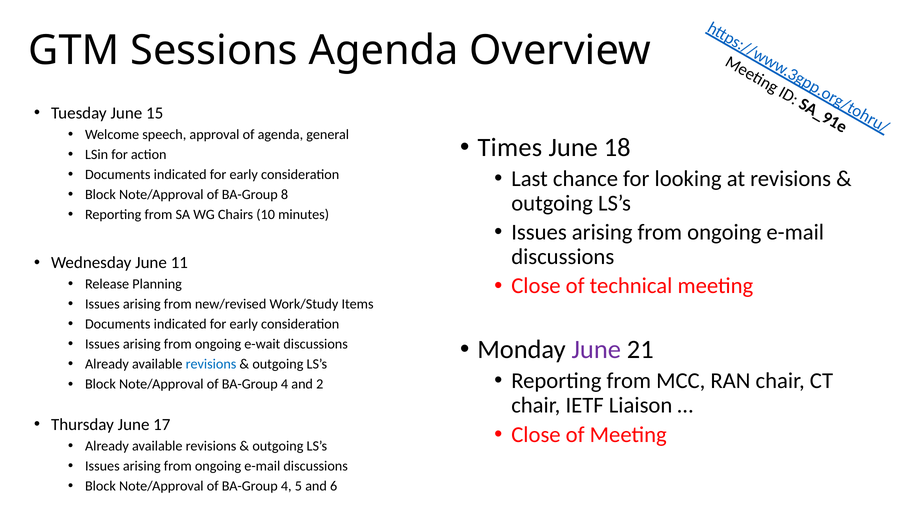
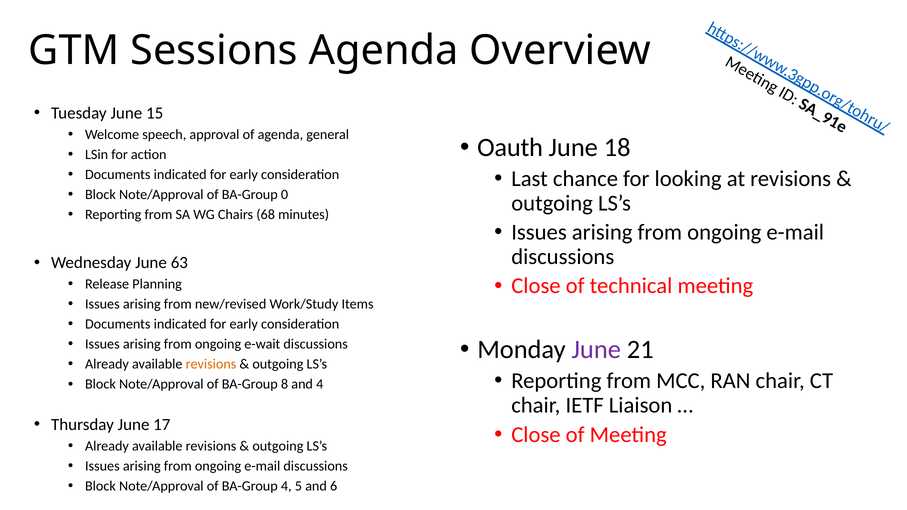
Times: Times -> Oauth
8: 8 -> 0
10: 10 -> 68
11: 11 -> 63
revisions at (211, 364) colour: blue -> orange
4 at (285, 384): 4 -> 8
and 2: 2 -> 4
